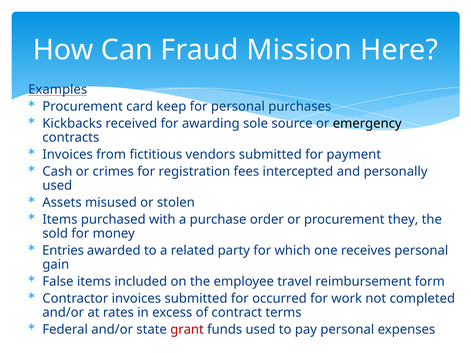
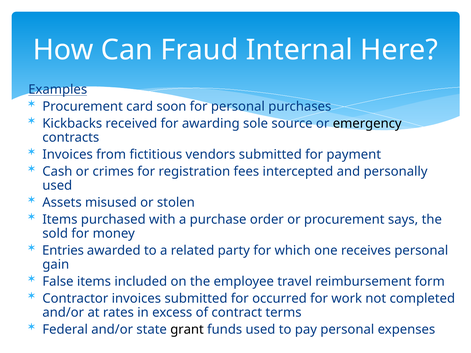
Mission: Mission -> Internal
keep: keep -> soon
they: they -> says
grant colour: red -> black
